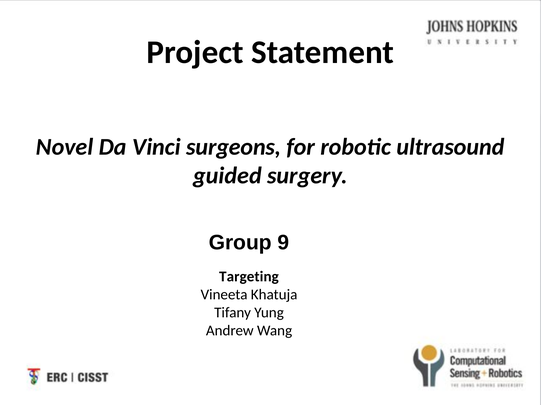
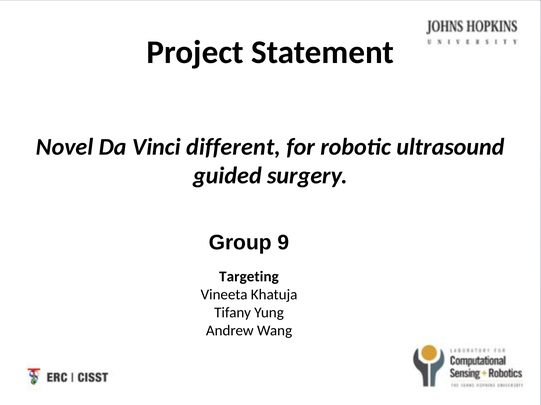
surgeons: surgeons -> different
